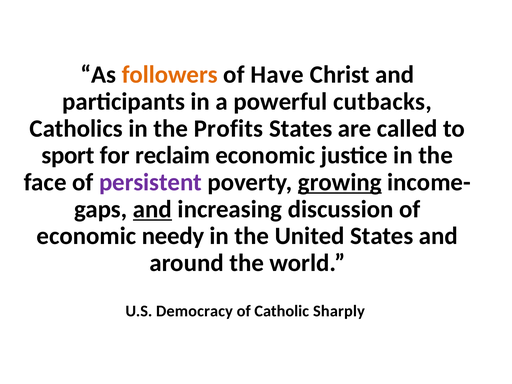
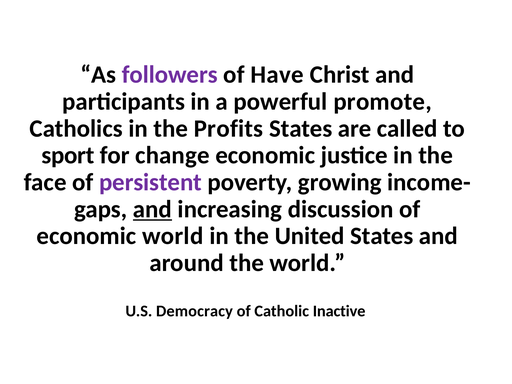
followers colour: orange -> purple
cutbacks: cutbacks -> promote
reclaim: reclaim -> change
growing underline: present -> none
economic needy: needy -> world
Sharply: Sharply -> Inactive
